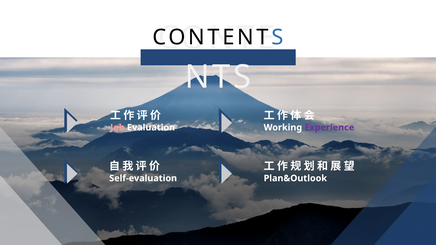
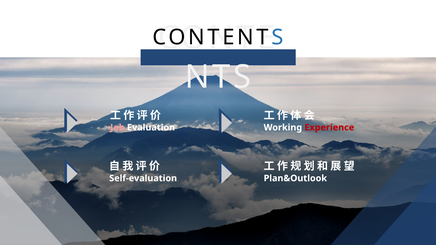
Experience colour: purple -> red
